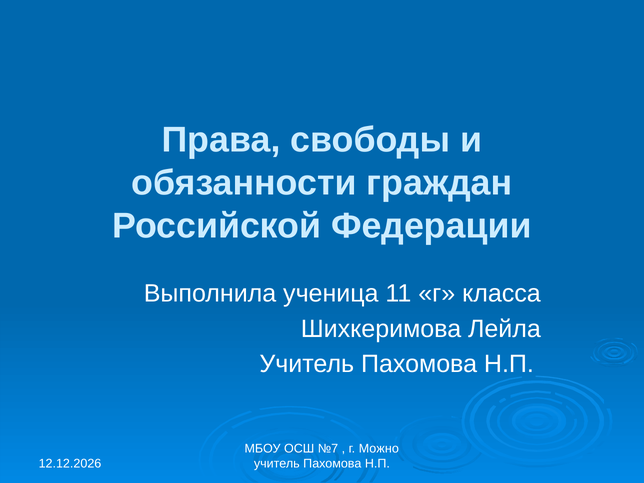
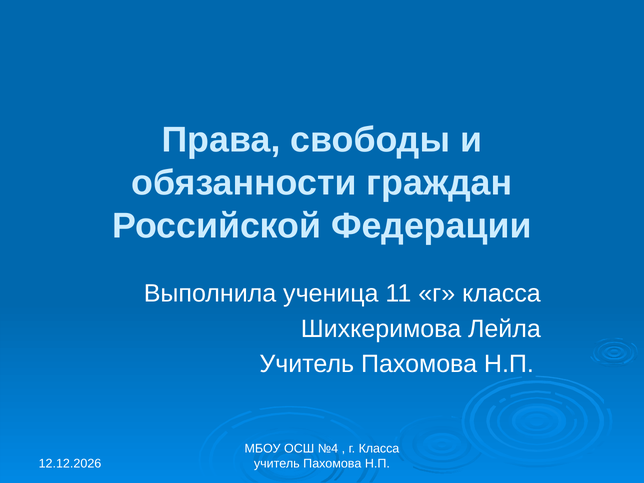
№7: №7 -> №4
Можно at (379, 448): Можно -> Класса
